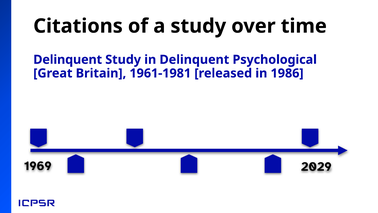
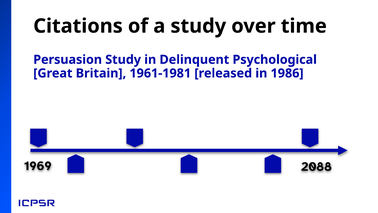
Delinquent at (68, 60): Delinquent -> Persuasion
2029: 2029 -> 2088
